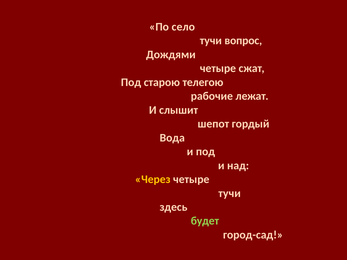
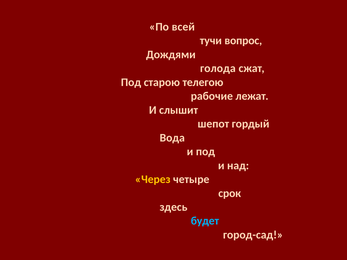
село: село -> всей
четыре at (218, 68): четыре -> голода
тучи at (230, 193): тучи -> срок
будет colour: light green -> light blue
